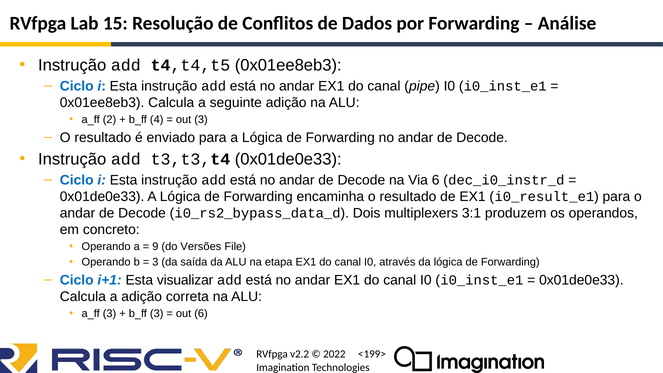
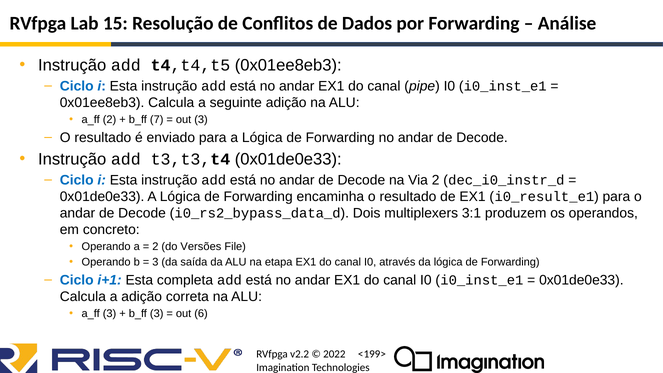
4: 4 -> 7
Via 6: 6 -> 2
9 at (155, 247): 9 -> 2
visualizar: visualizar -> completa
